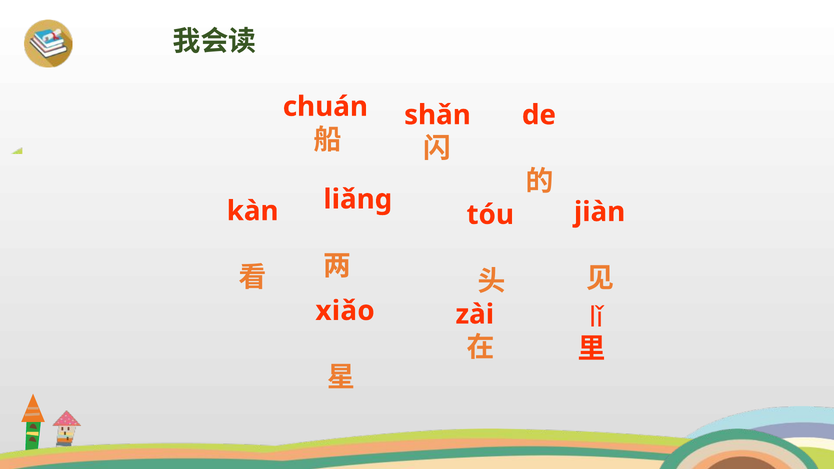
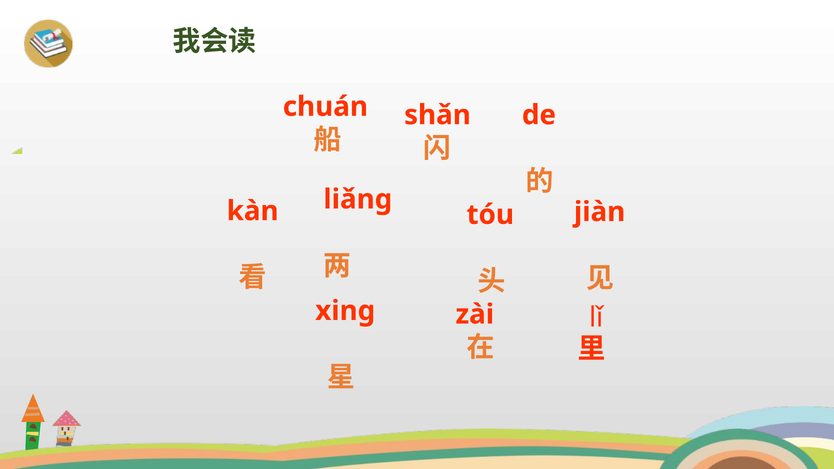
xiǎo: xiǎo -> xinɡ
